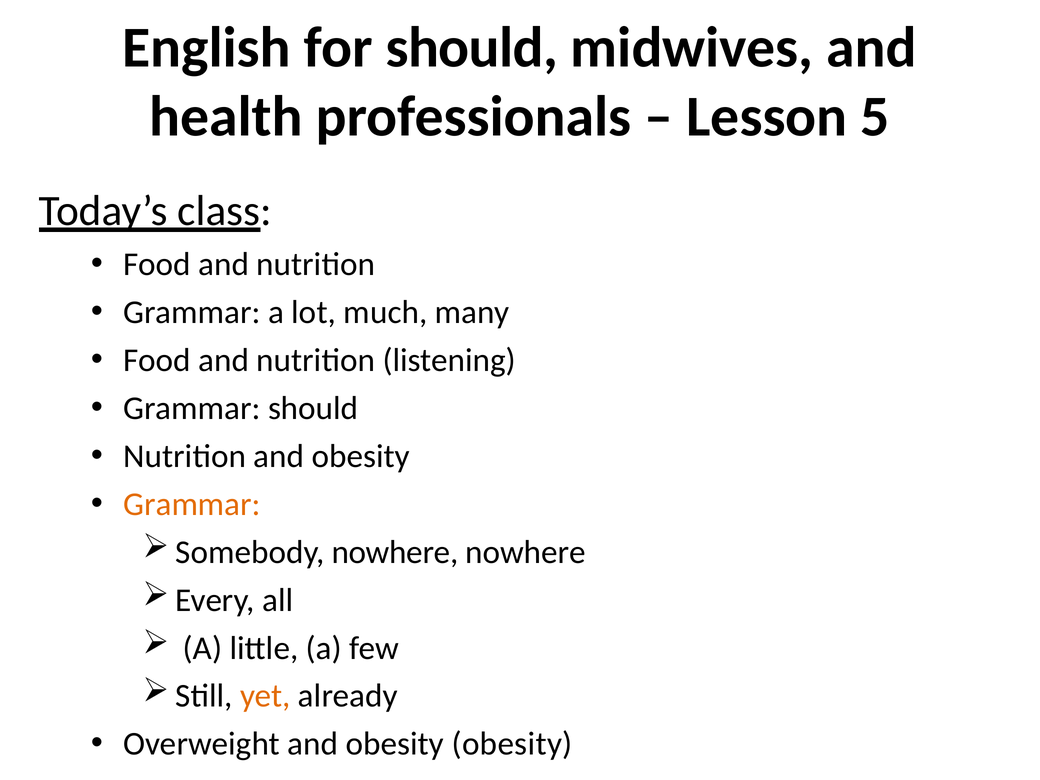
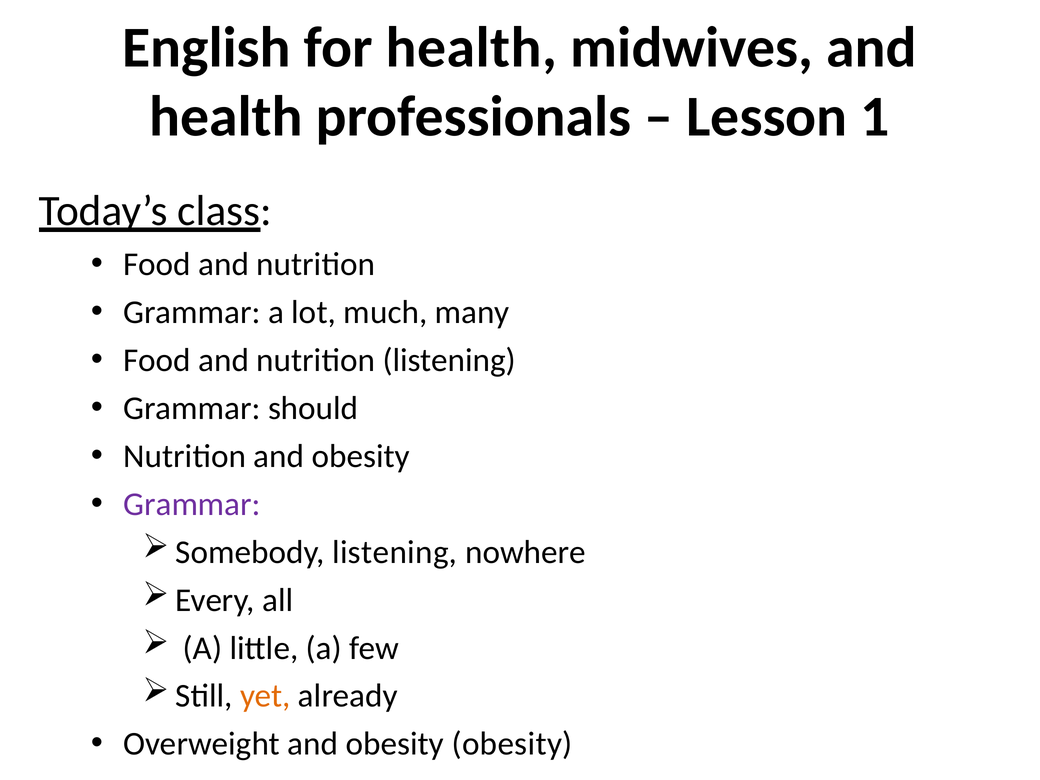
for should: should -> health
5: 5 -> 1
Grammar at (192, 504) colour: orange -> purple
Somebody nowhere: nowhere -> listening
